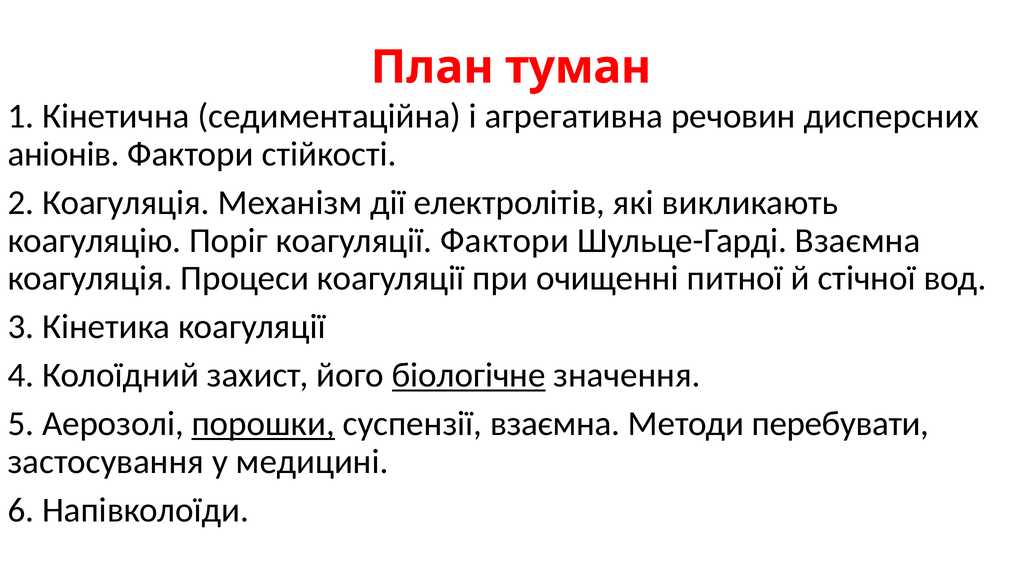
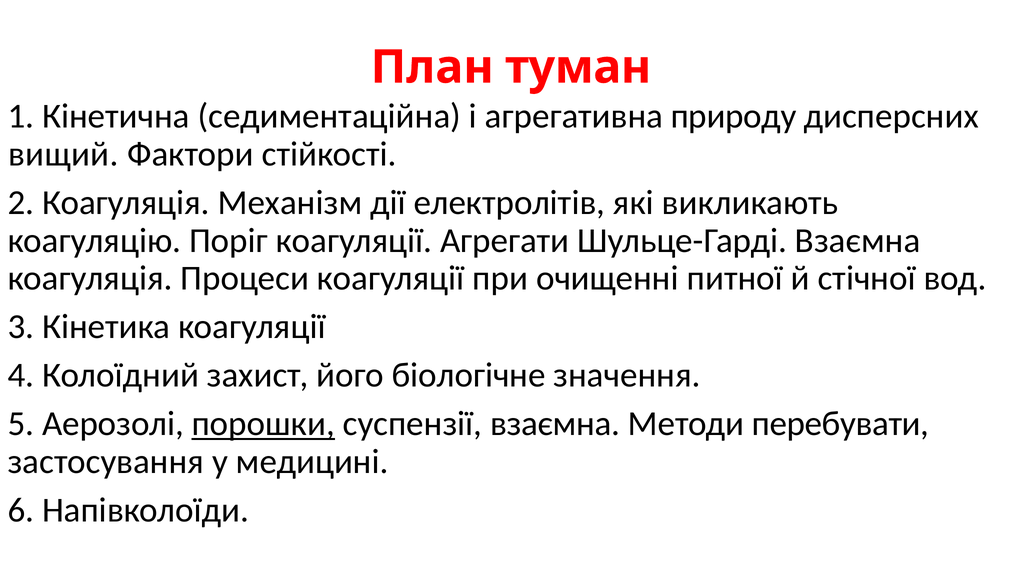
речовин: речовин -> природу
аніонів: аніонів -> вищий
коагуляції Фактори: Фактори -> Агрегати
біологічне underline: present -> none
